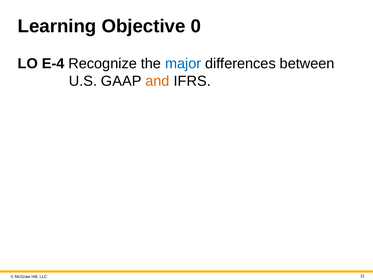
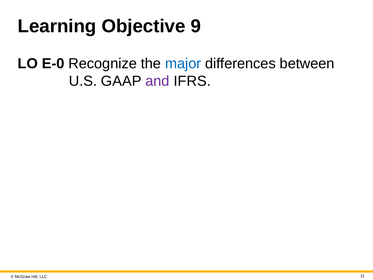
0: 0 -> 9
E-4: E-4 -> E-0
and colour: orange -> purple
